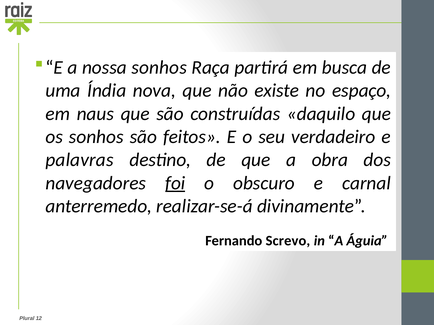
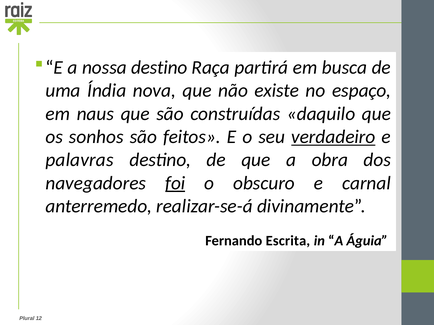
nossa sonhos: sonhos -> destino
verdadeiro underline: none -> present
Screvo: Screvo -> Escrita
